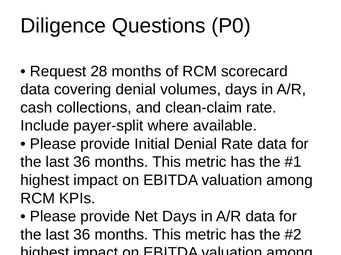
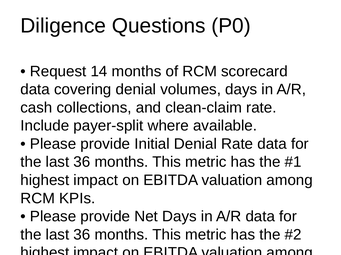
28: 28 -> 14
